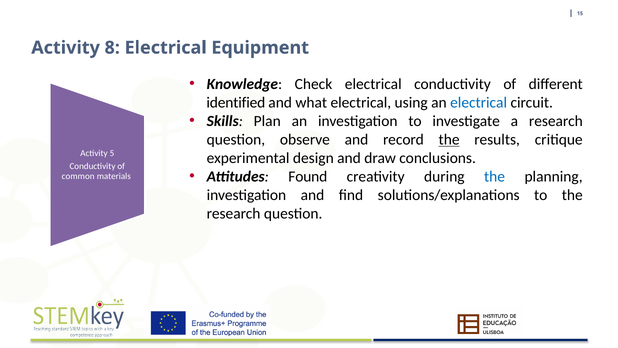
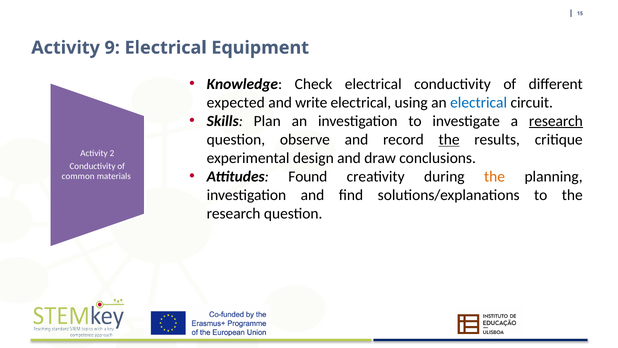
8: 8 -> 9
identified: identified -> expected
what: what -> write
research at (556, 121) underline: none -> present
5: 5 -> 2
the at (495, 177) colour: blue -> orange
